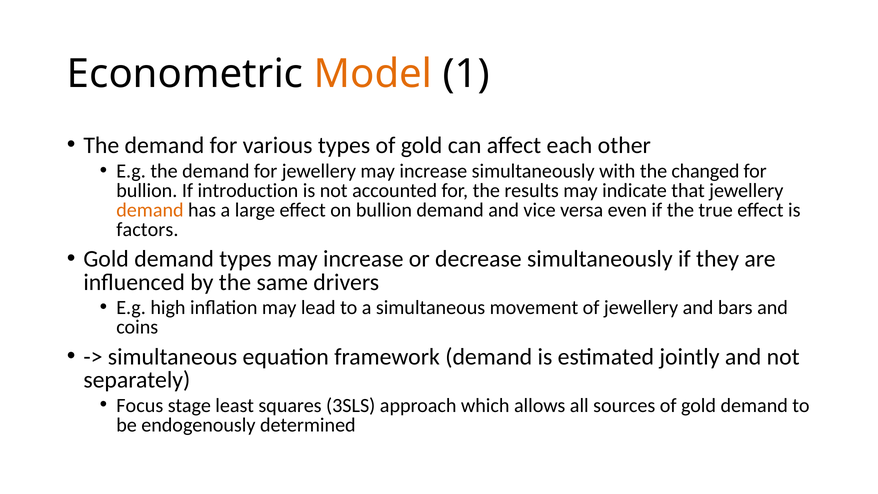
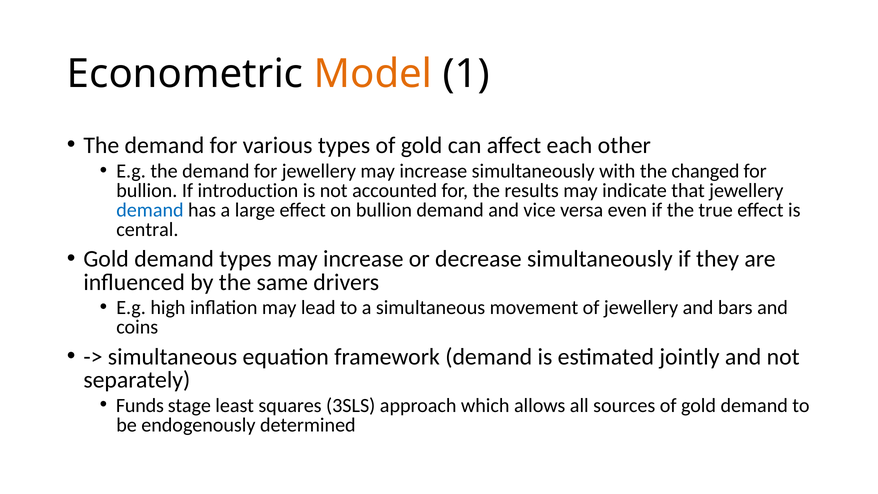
demand at (150, 210) colour: orange -> blue
factors: factors -> central
Focus: Focus -> Funds
